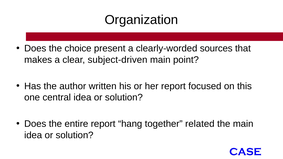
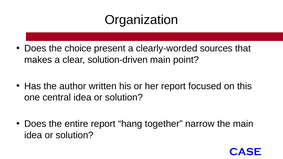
subject-driven: subject-driven -> solution-driven
related: related -> narrow
